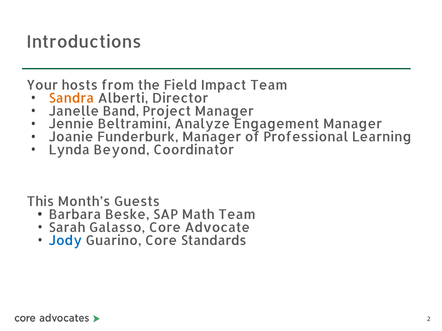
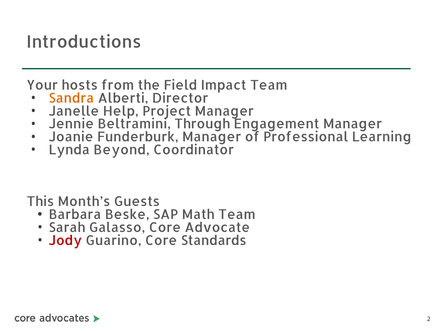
Band: Band -> Help
Analyze: Analyze -> Through
Jody colour: blue -> red
